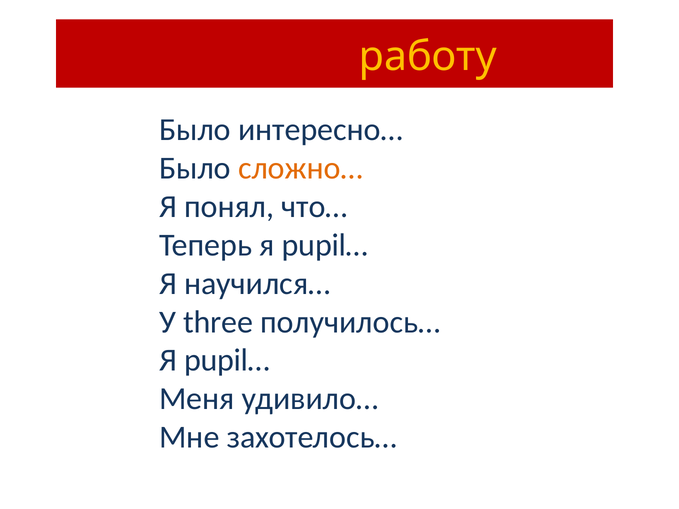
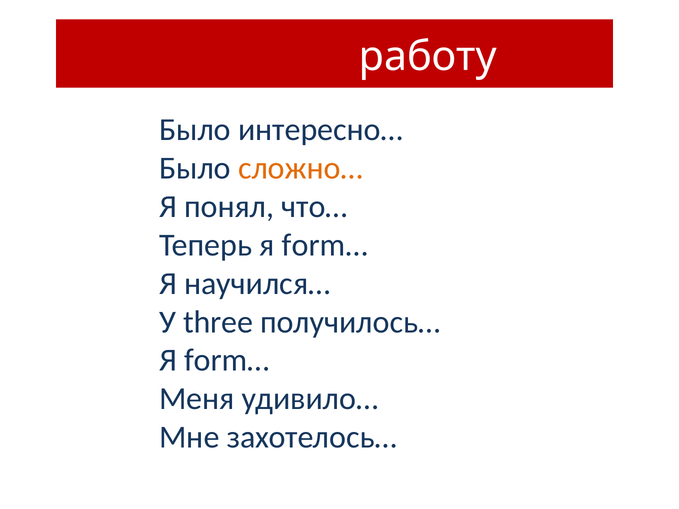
работу colour: yellow -> white
Теперь я pupil…: pupil… -> form…
pupil… at (227, 361): pupil… -> form…
